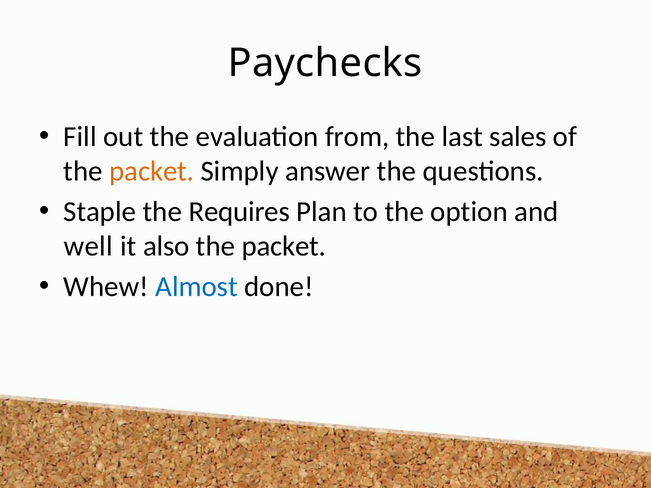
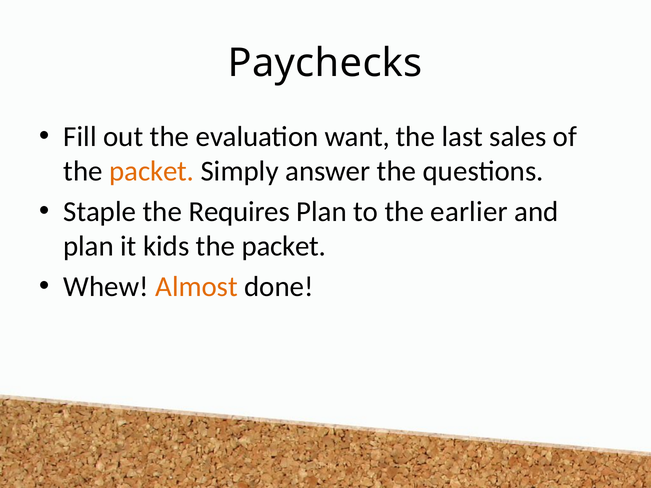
from: from -> want
option: option -> earlier
well at (88, 247): well -> plan
also: also -> kids
Almost colour: blue -> orange
